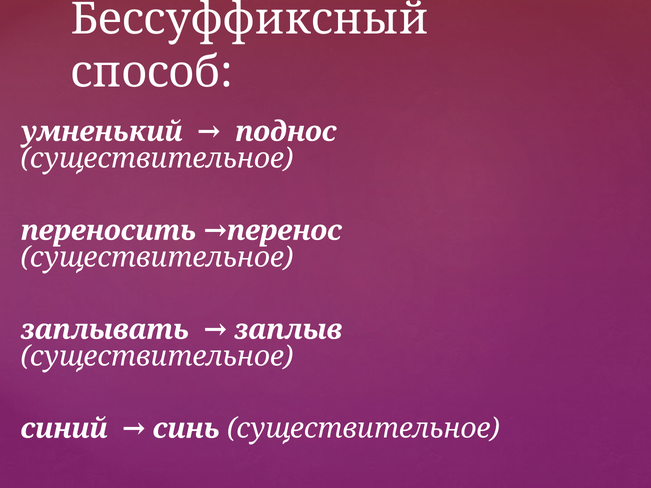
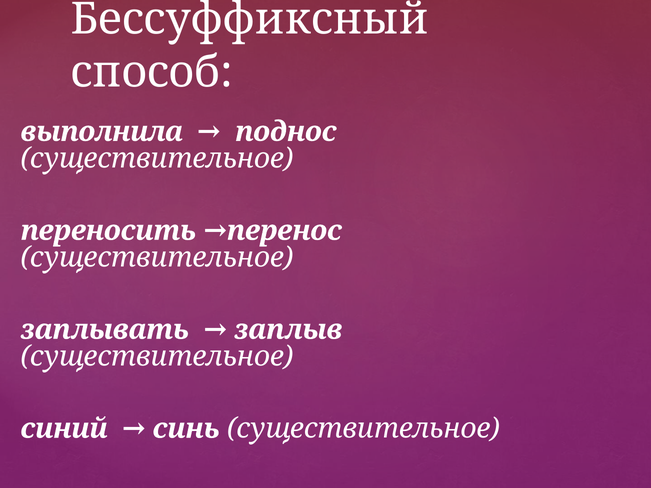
умненький: умненький -> выполнила
